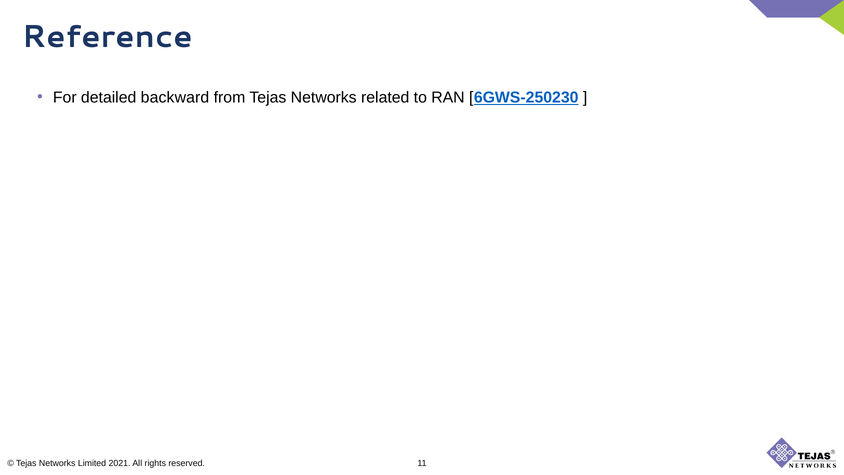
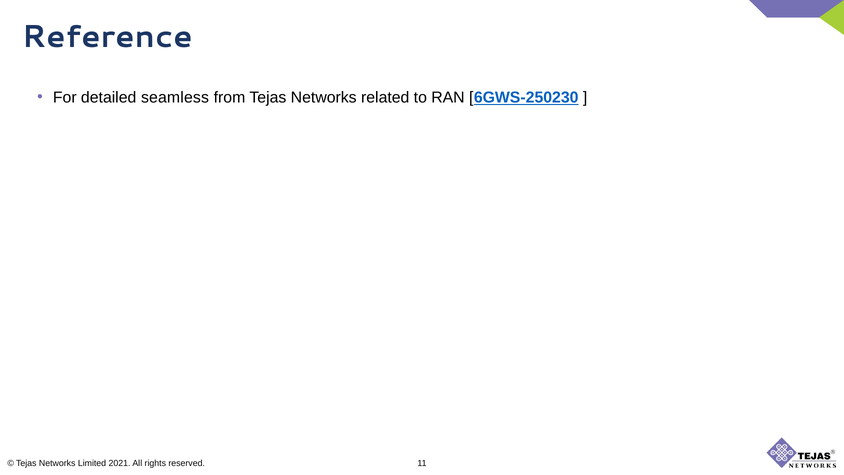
backward: backward -> seamless
